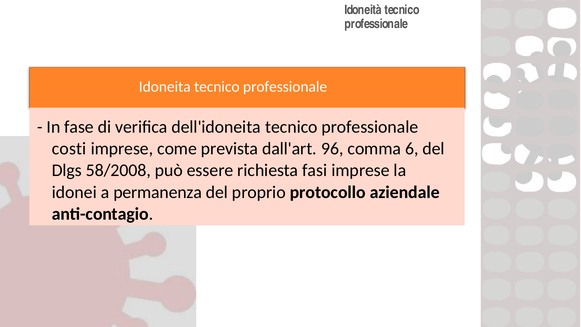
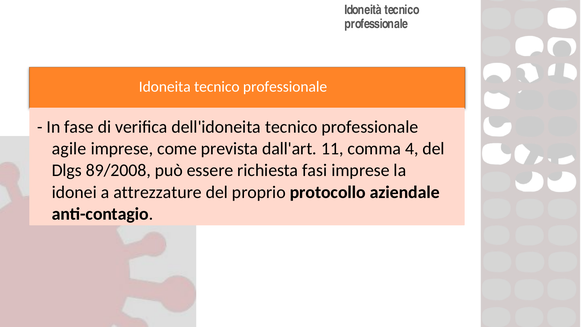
costi: costi -> agile
96: 96 -> 11
6: 6 -> 4
58/2008: 58/2008 -> 89/2008
permanenza: permanenza -> attrezzature
